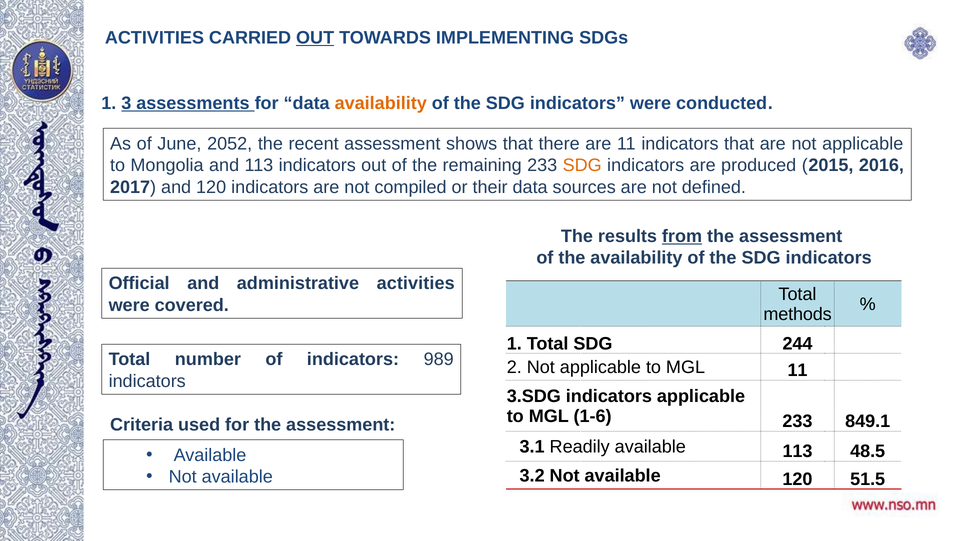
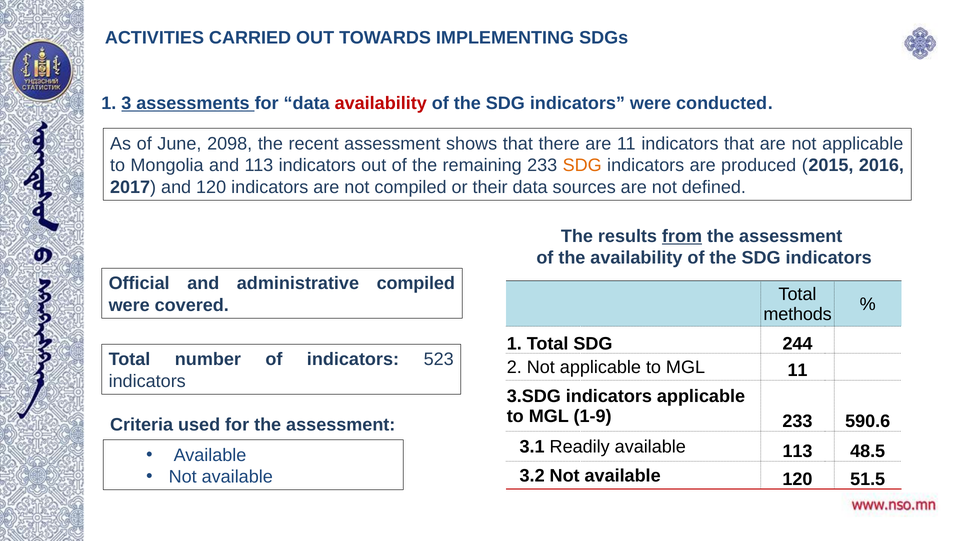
OUT at (315, 38) underline: present -> none
availability at (381, 103) colour: orange -> red
2052: 2052 -> 2098
administrative activities: activities -> compiled
989: 989 -> 523
1-6: 1-6 -> 1-9
849.1: 849.1 -> 590.6
